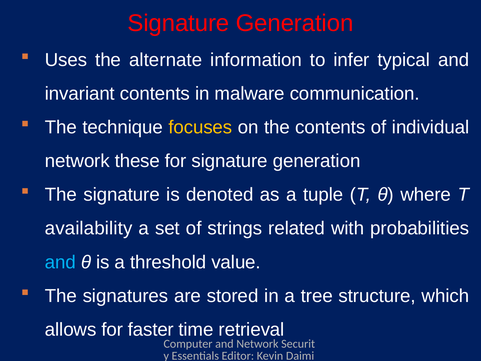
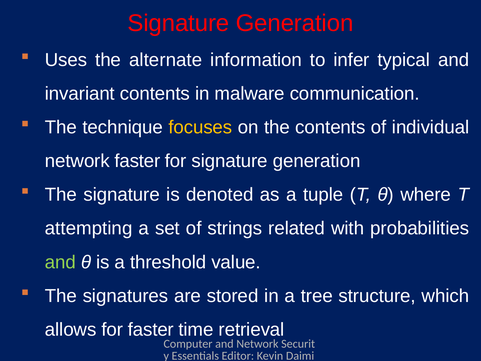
network these: these -> faster
availability: availability -> attempting
and at (60, 262) colour: light blue -> light green
